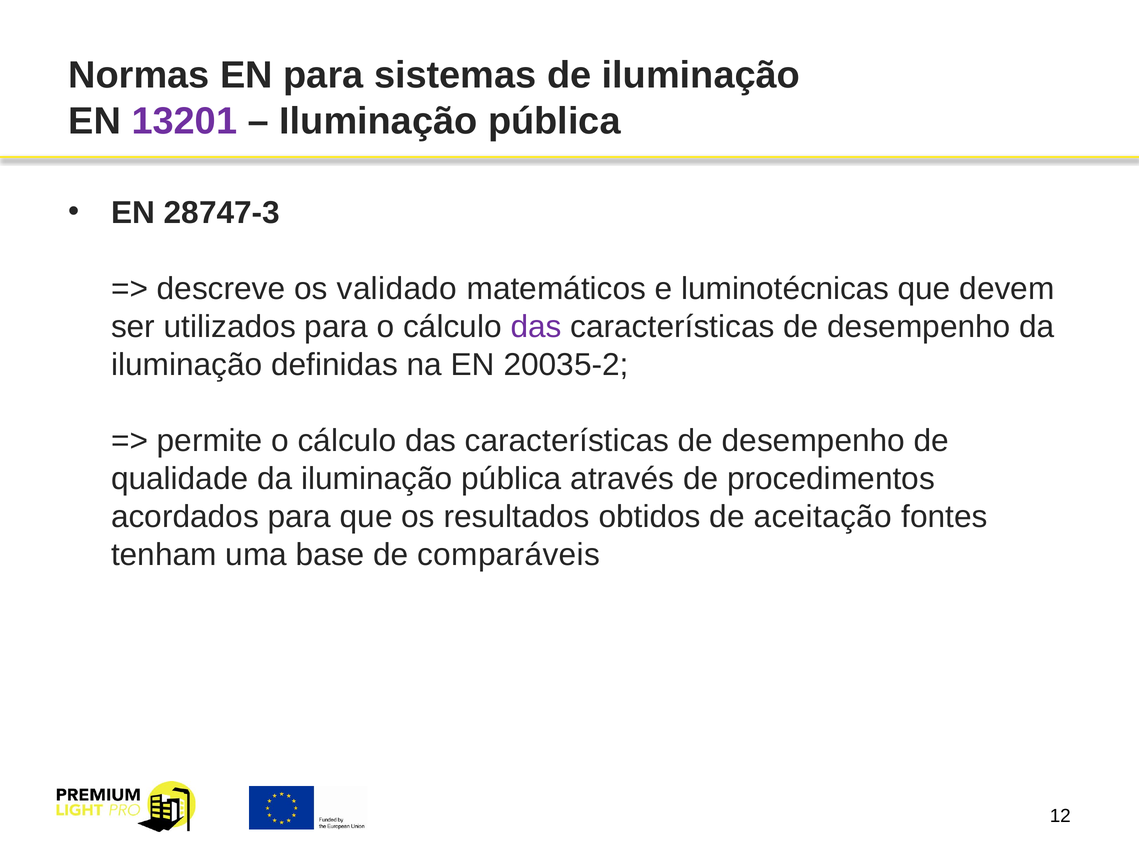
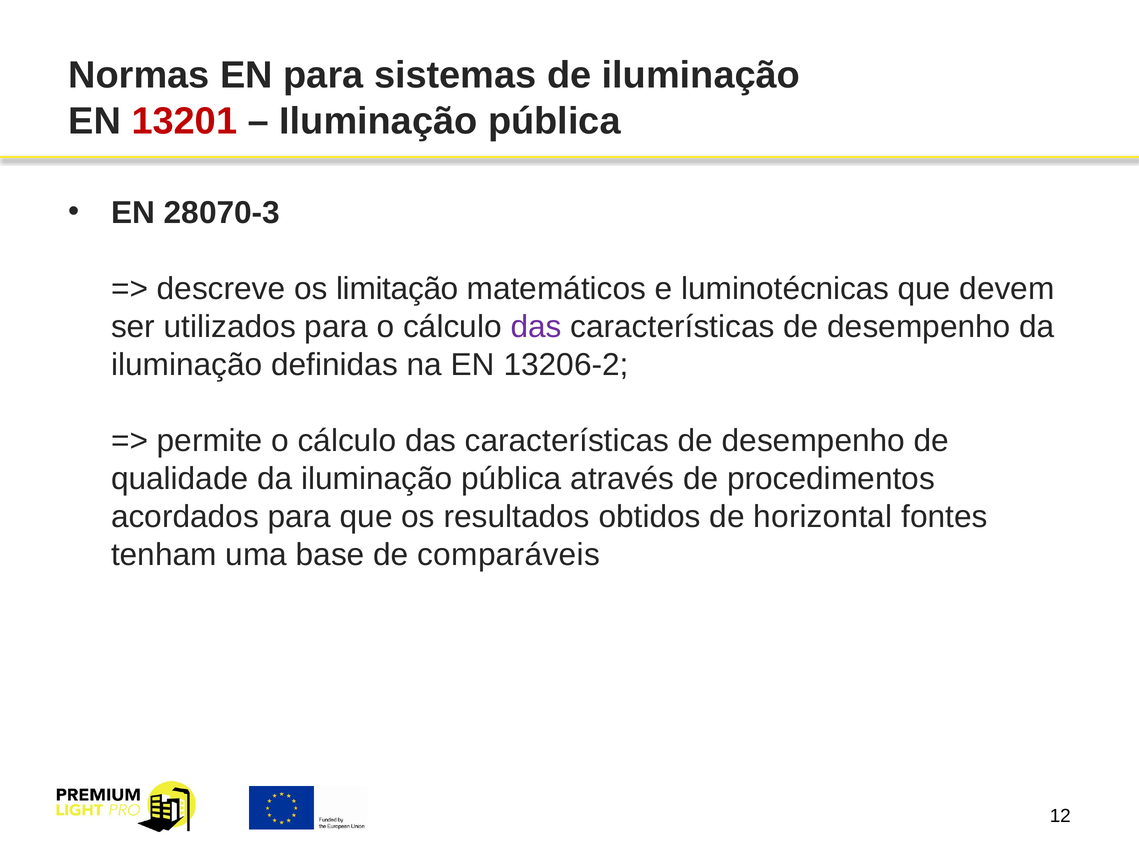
13201 colour: purple -> red
28747-3: 28747-3 -> 28070-3
validado: validado -> limitação
20035-2: 20035-2 -> 13206-2
aceitação: aceitação -> horizontal
